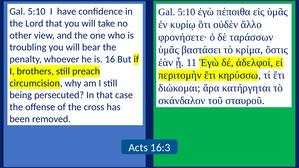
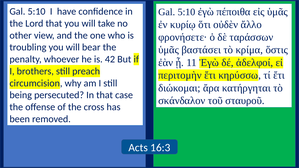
16: 16 -> 42
